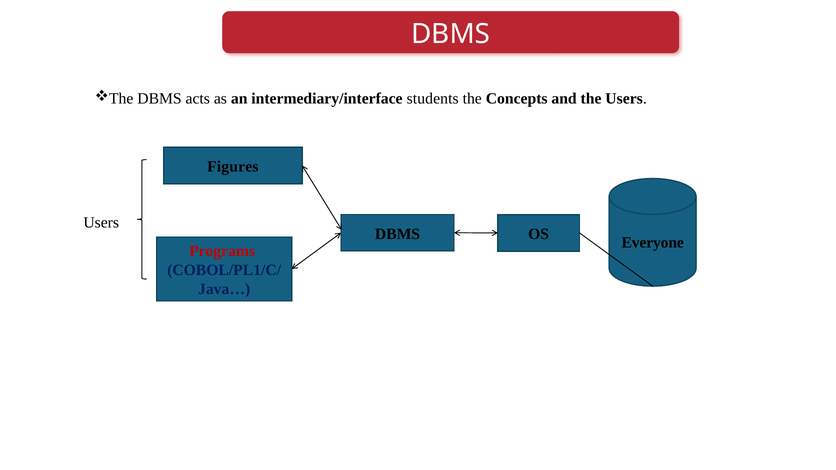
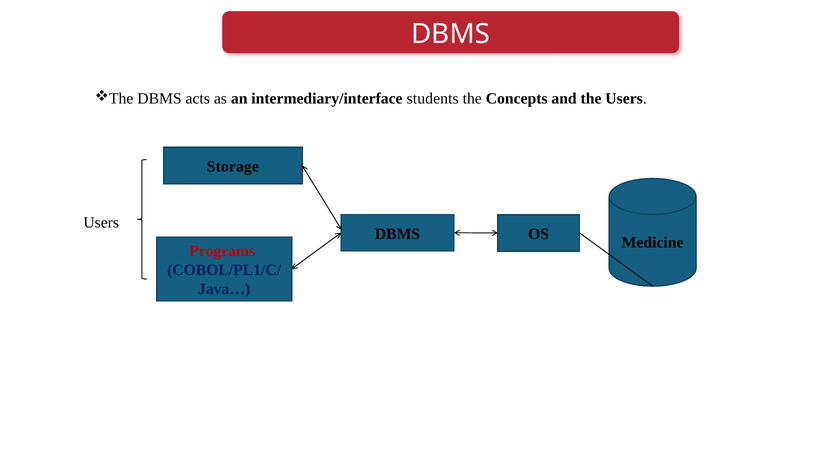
Figures: Figures -> Storage
Everyone: Everyone -> Medicine
